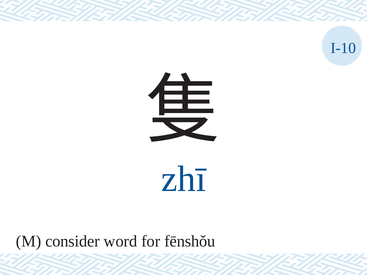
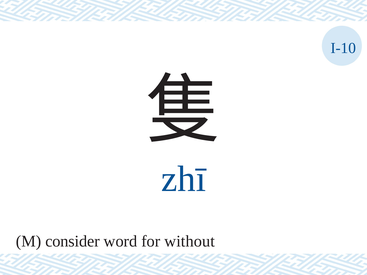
fēnshǒu: fēnshǒu -> without
